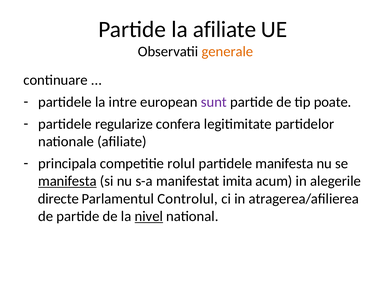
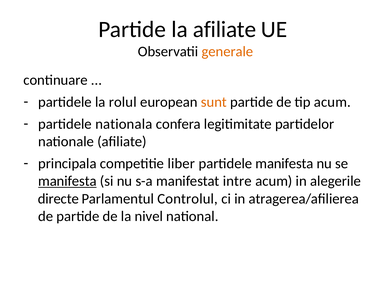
intre: intre -> rolul
sunt colour: purple -> orange
tip poate: poate -> acum
regularize: regularize -> nationala
rolul: rolul -> liber
imita: imita -> intre
nivel underline: present -> none
